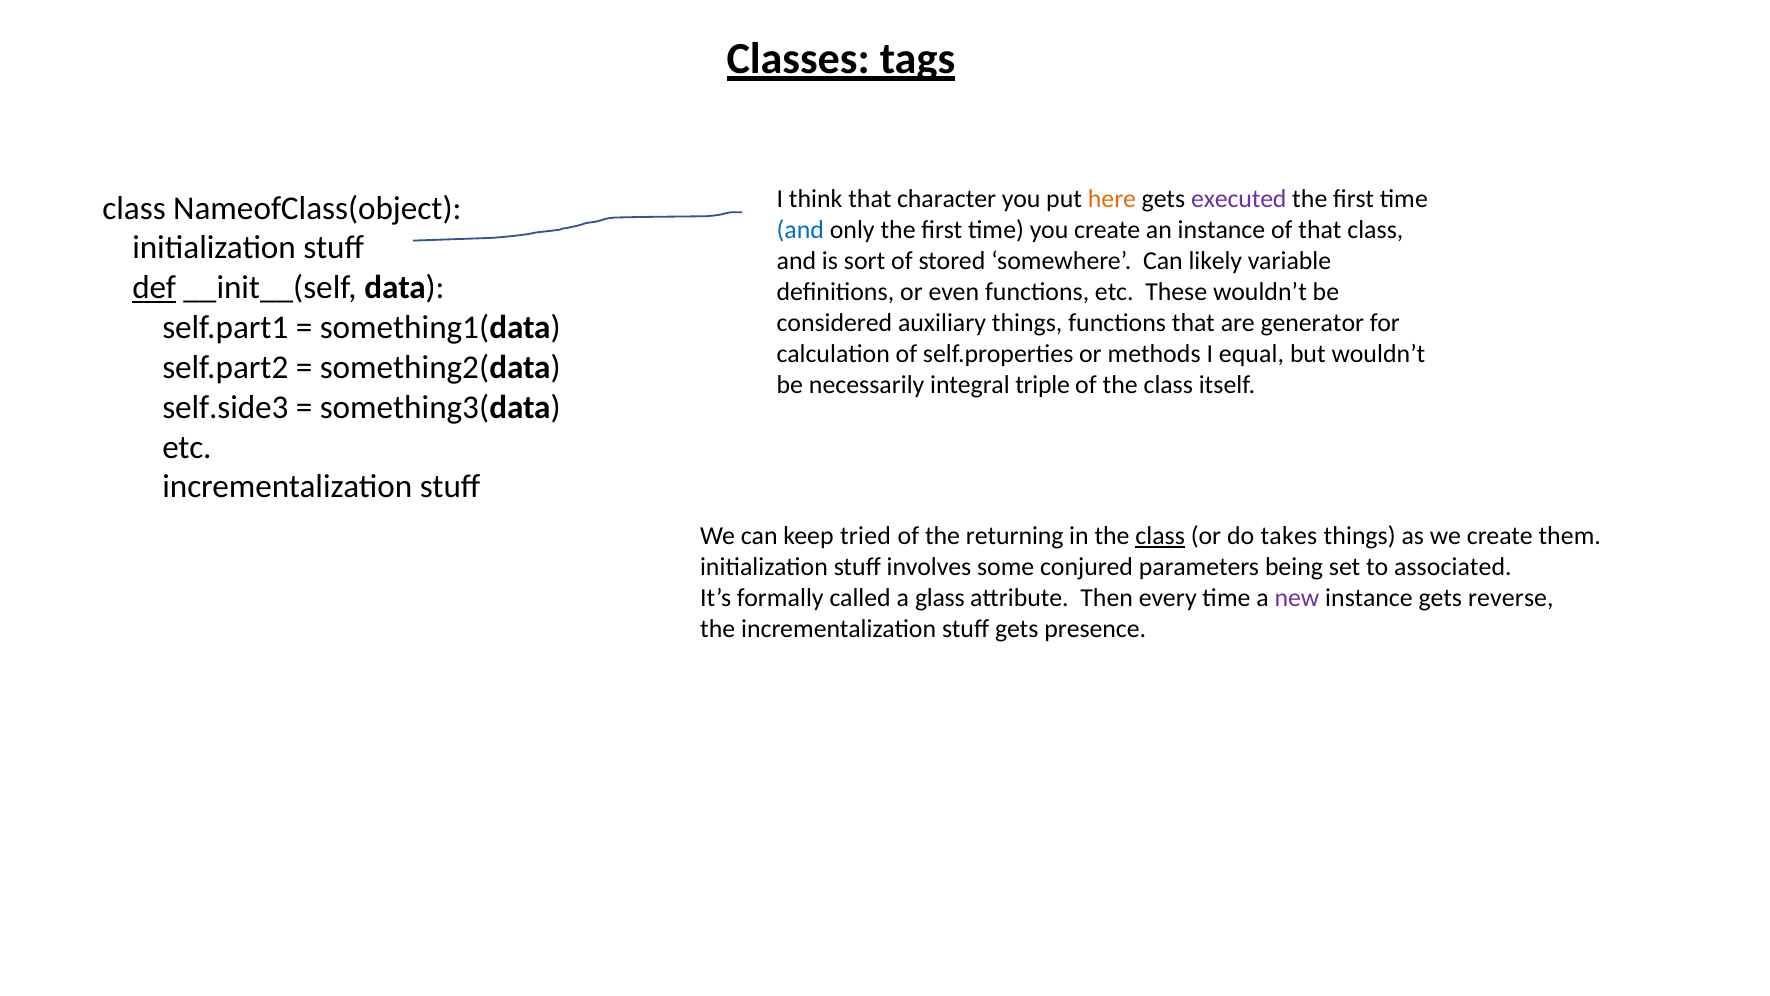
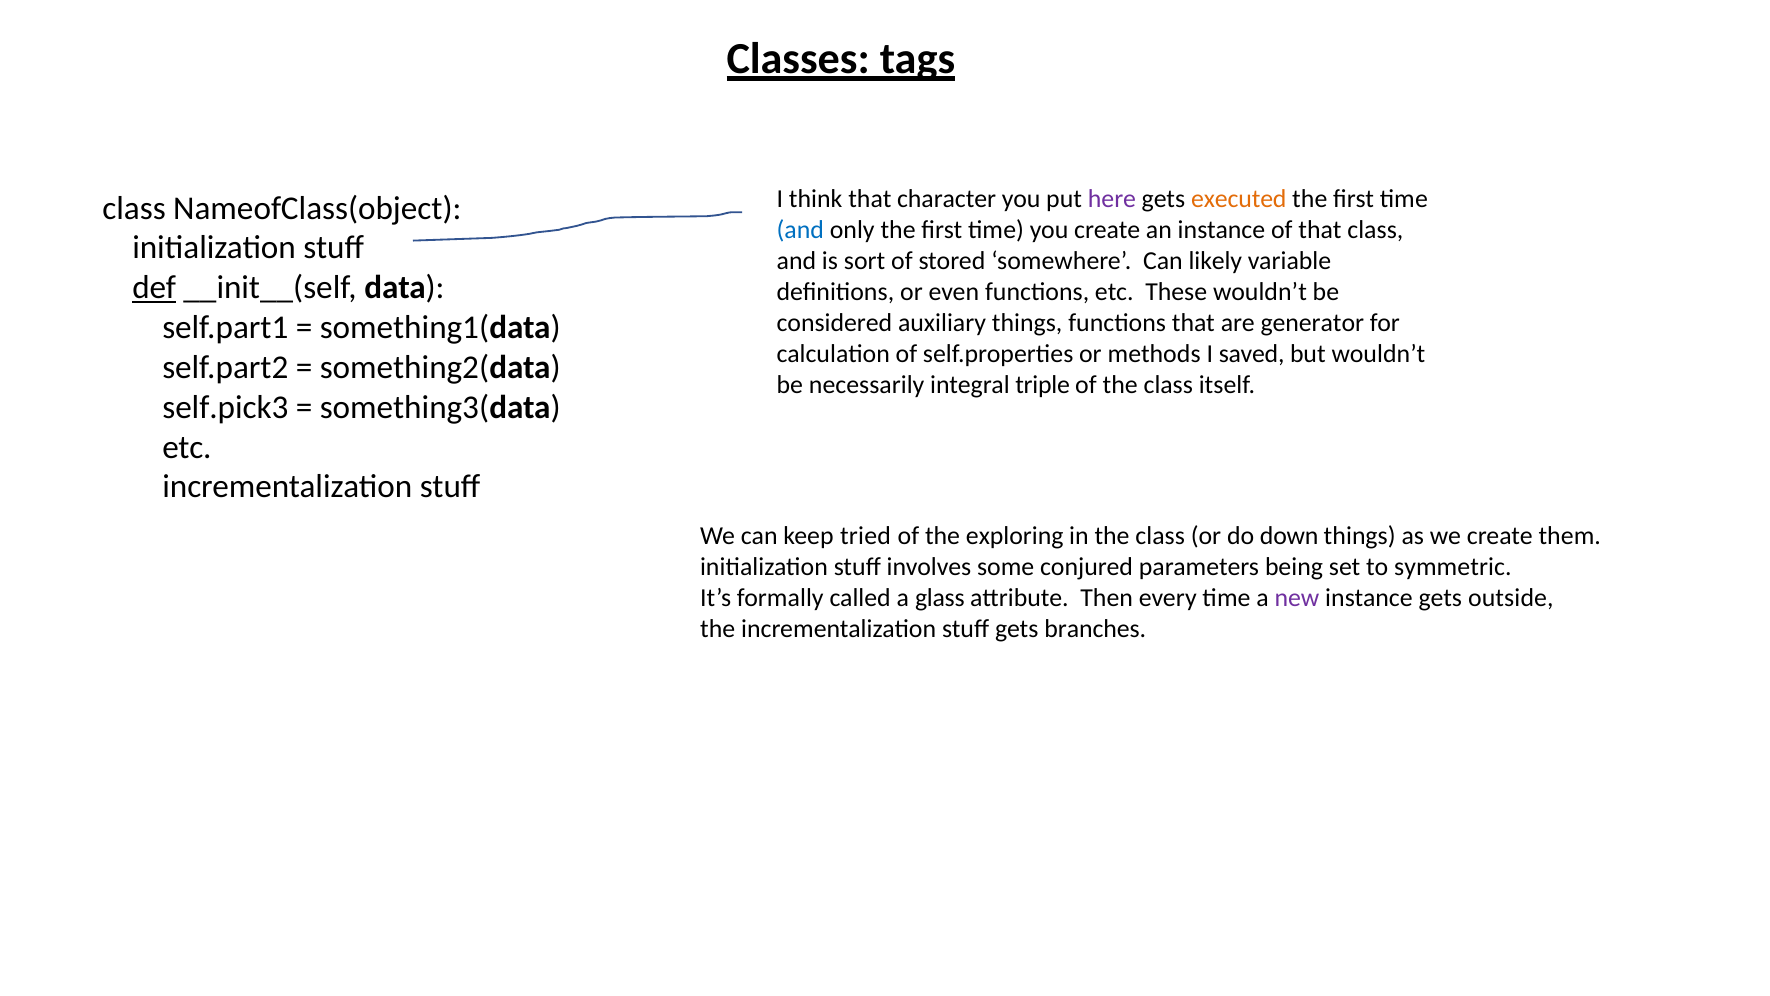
here colour: orange -> purple
executed colour: purple -> orange
equal: equal -> saved
self.side3: self.side3 -> self.pick3
returning: returning -> exploring
class at (1160, 536) underline: present -> none
takes: takes -> down
associated: associated -> symmetric
reverse: reverse -> outside
presence: presence -> branches
